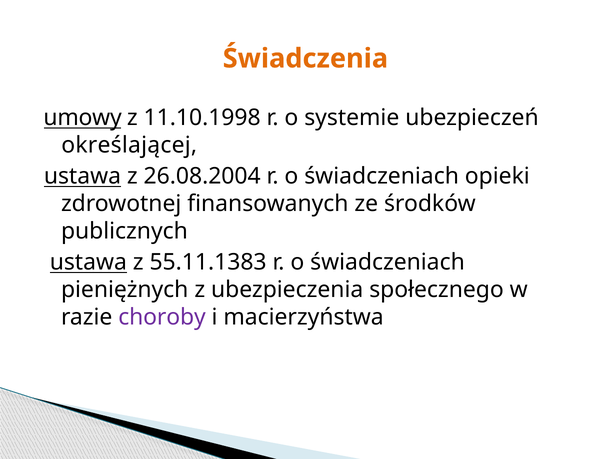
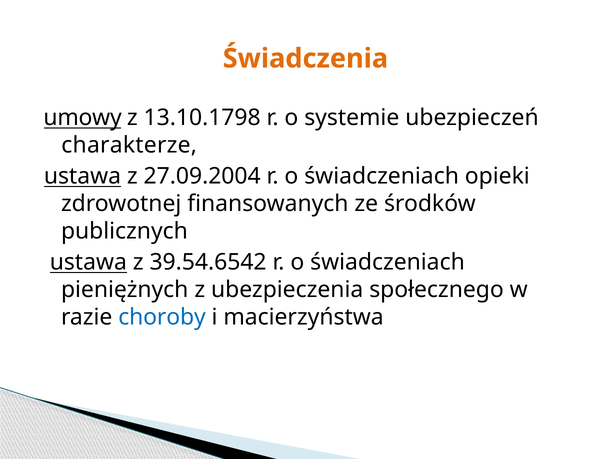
11.10.1998: 11.10.1998 -> 13.10.1798
określającej: określającej -> charakterze
26.08.2004: 26.08.2004 -> 27.09.2004
55.11.1383: 55.11.1383 -> 39.54.6542
choroby colour: purple -> blue
